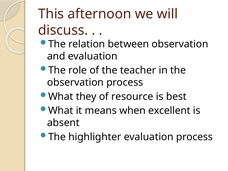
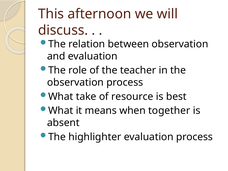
they: they -> take
excellent: excellent -> together
